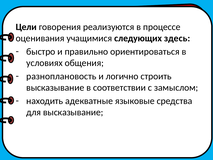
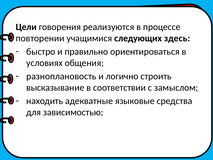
оценивания: оценивания -> повторении
для высказывание: высказывание -> зависимостью
